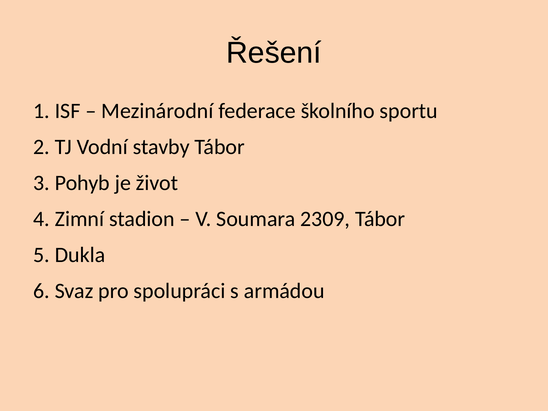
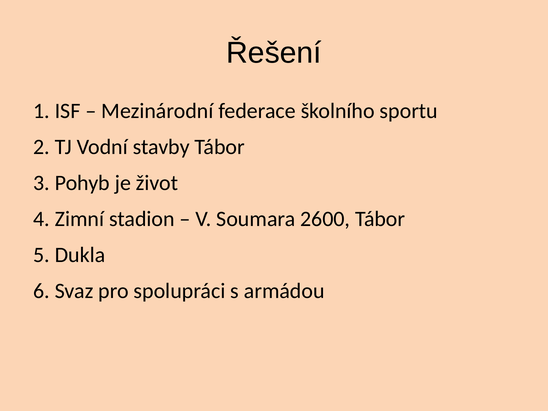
2309: 2309 -> 2600
